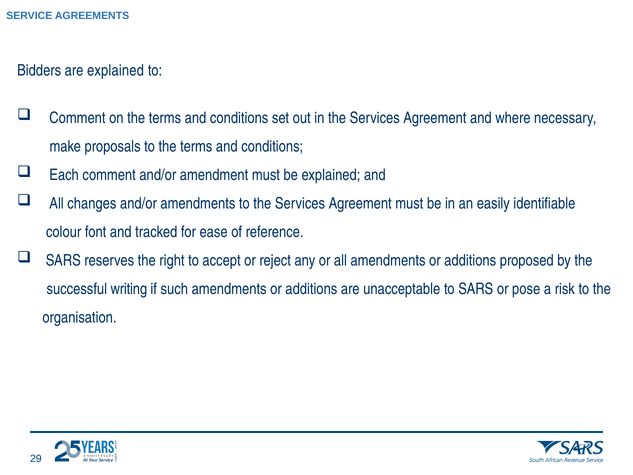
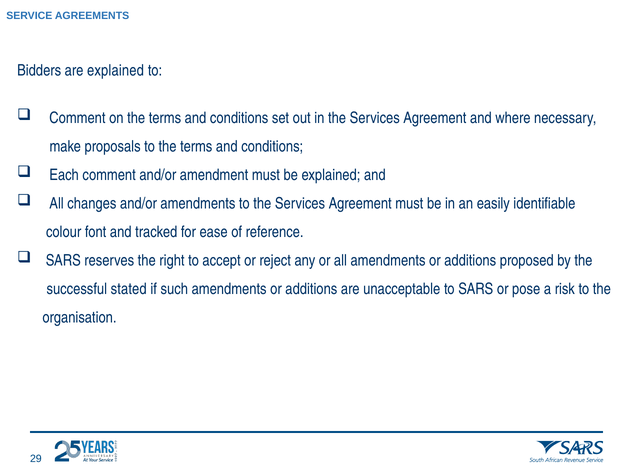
writing: writing -> stated
